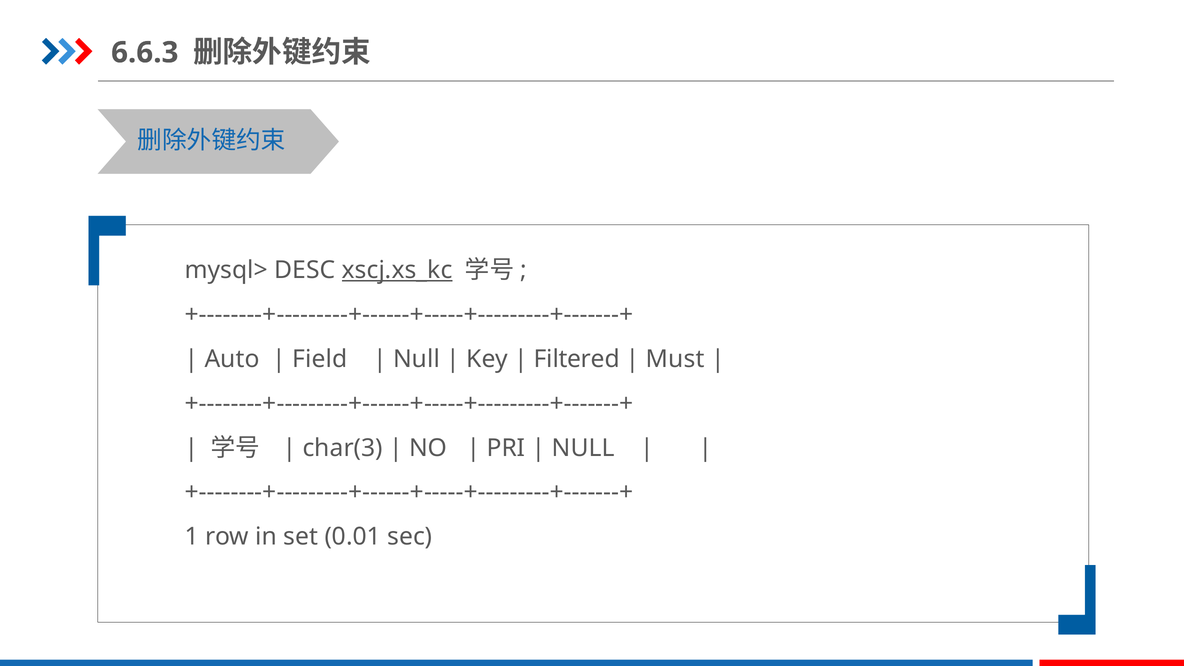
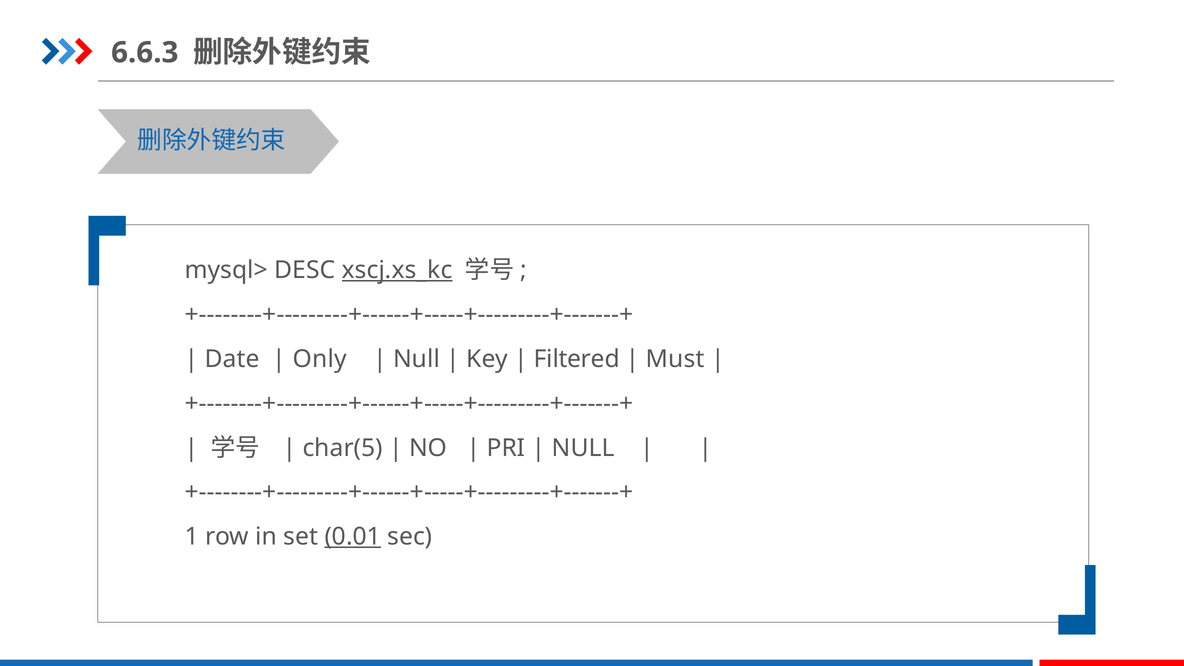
Auto: Auto -> Date
Field: Field -> Only
char(3: char(3 -> char(5
0.01 underline: none -> present
